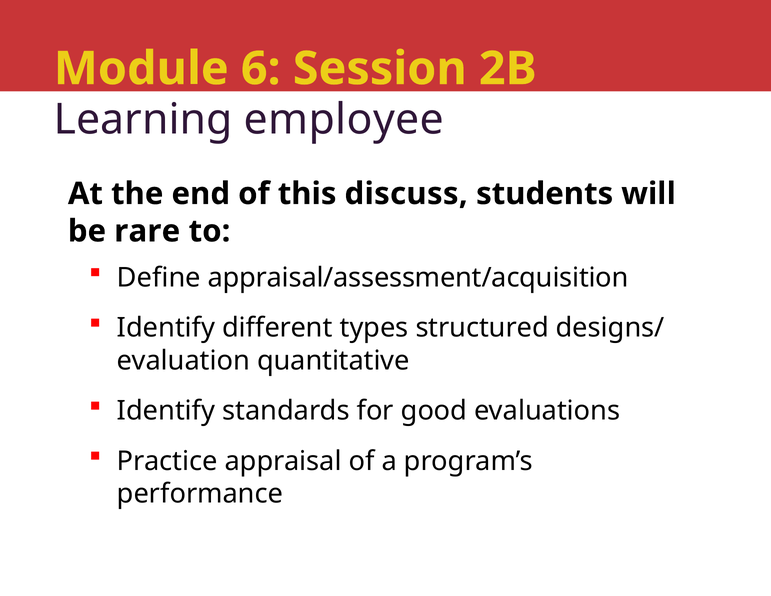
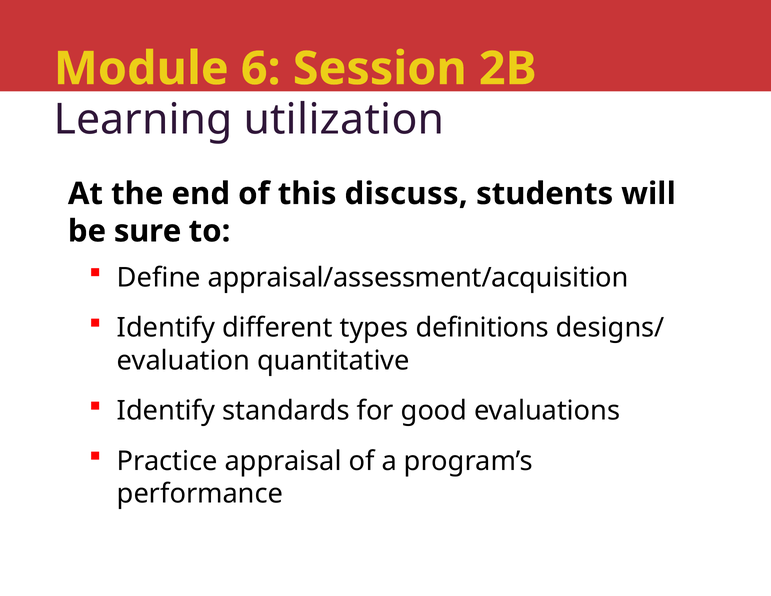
employee: employee -> utilization
rare: rare -> sure
structured: structured -> definitions
